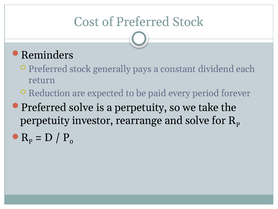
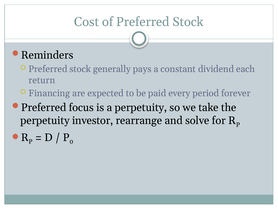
Reduction: Reduction -> Financing
Preferred solve: solve -> focus
